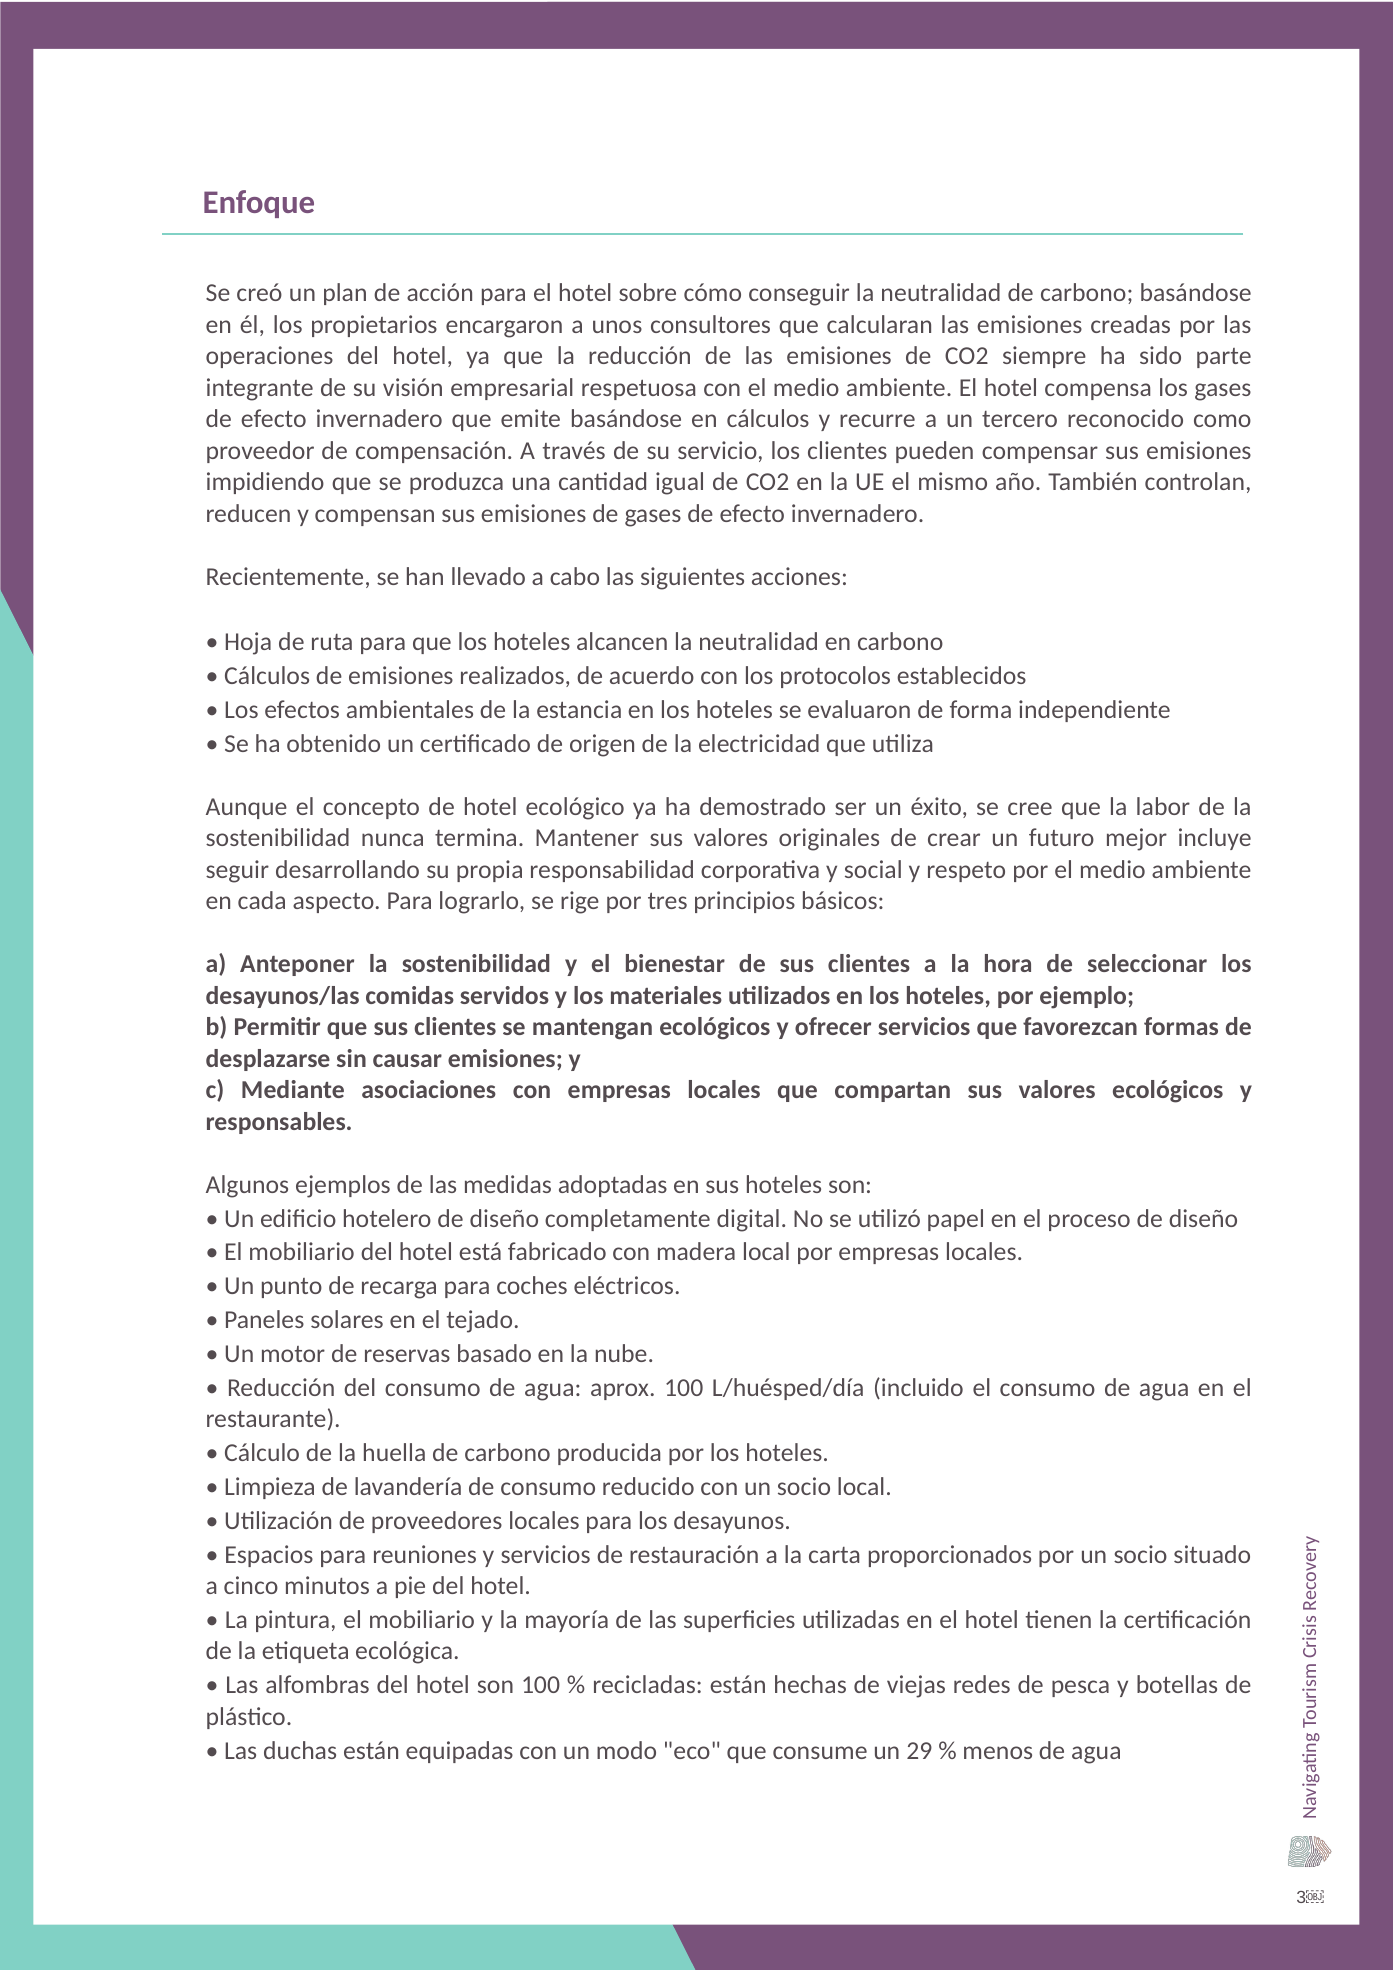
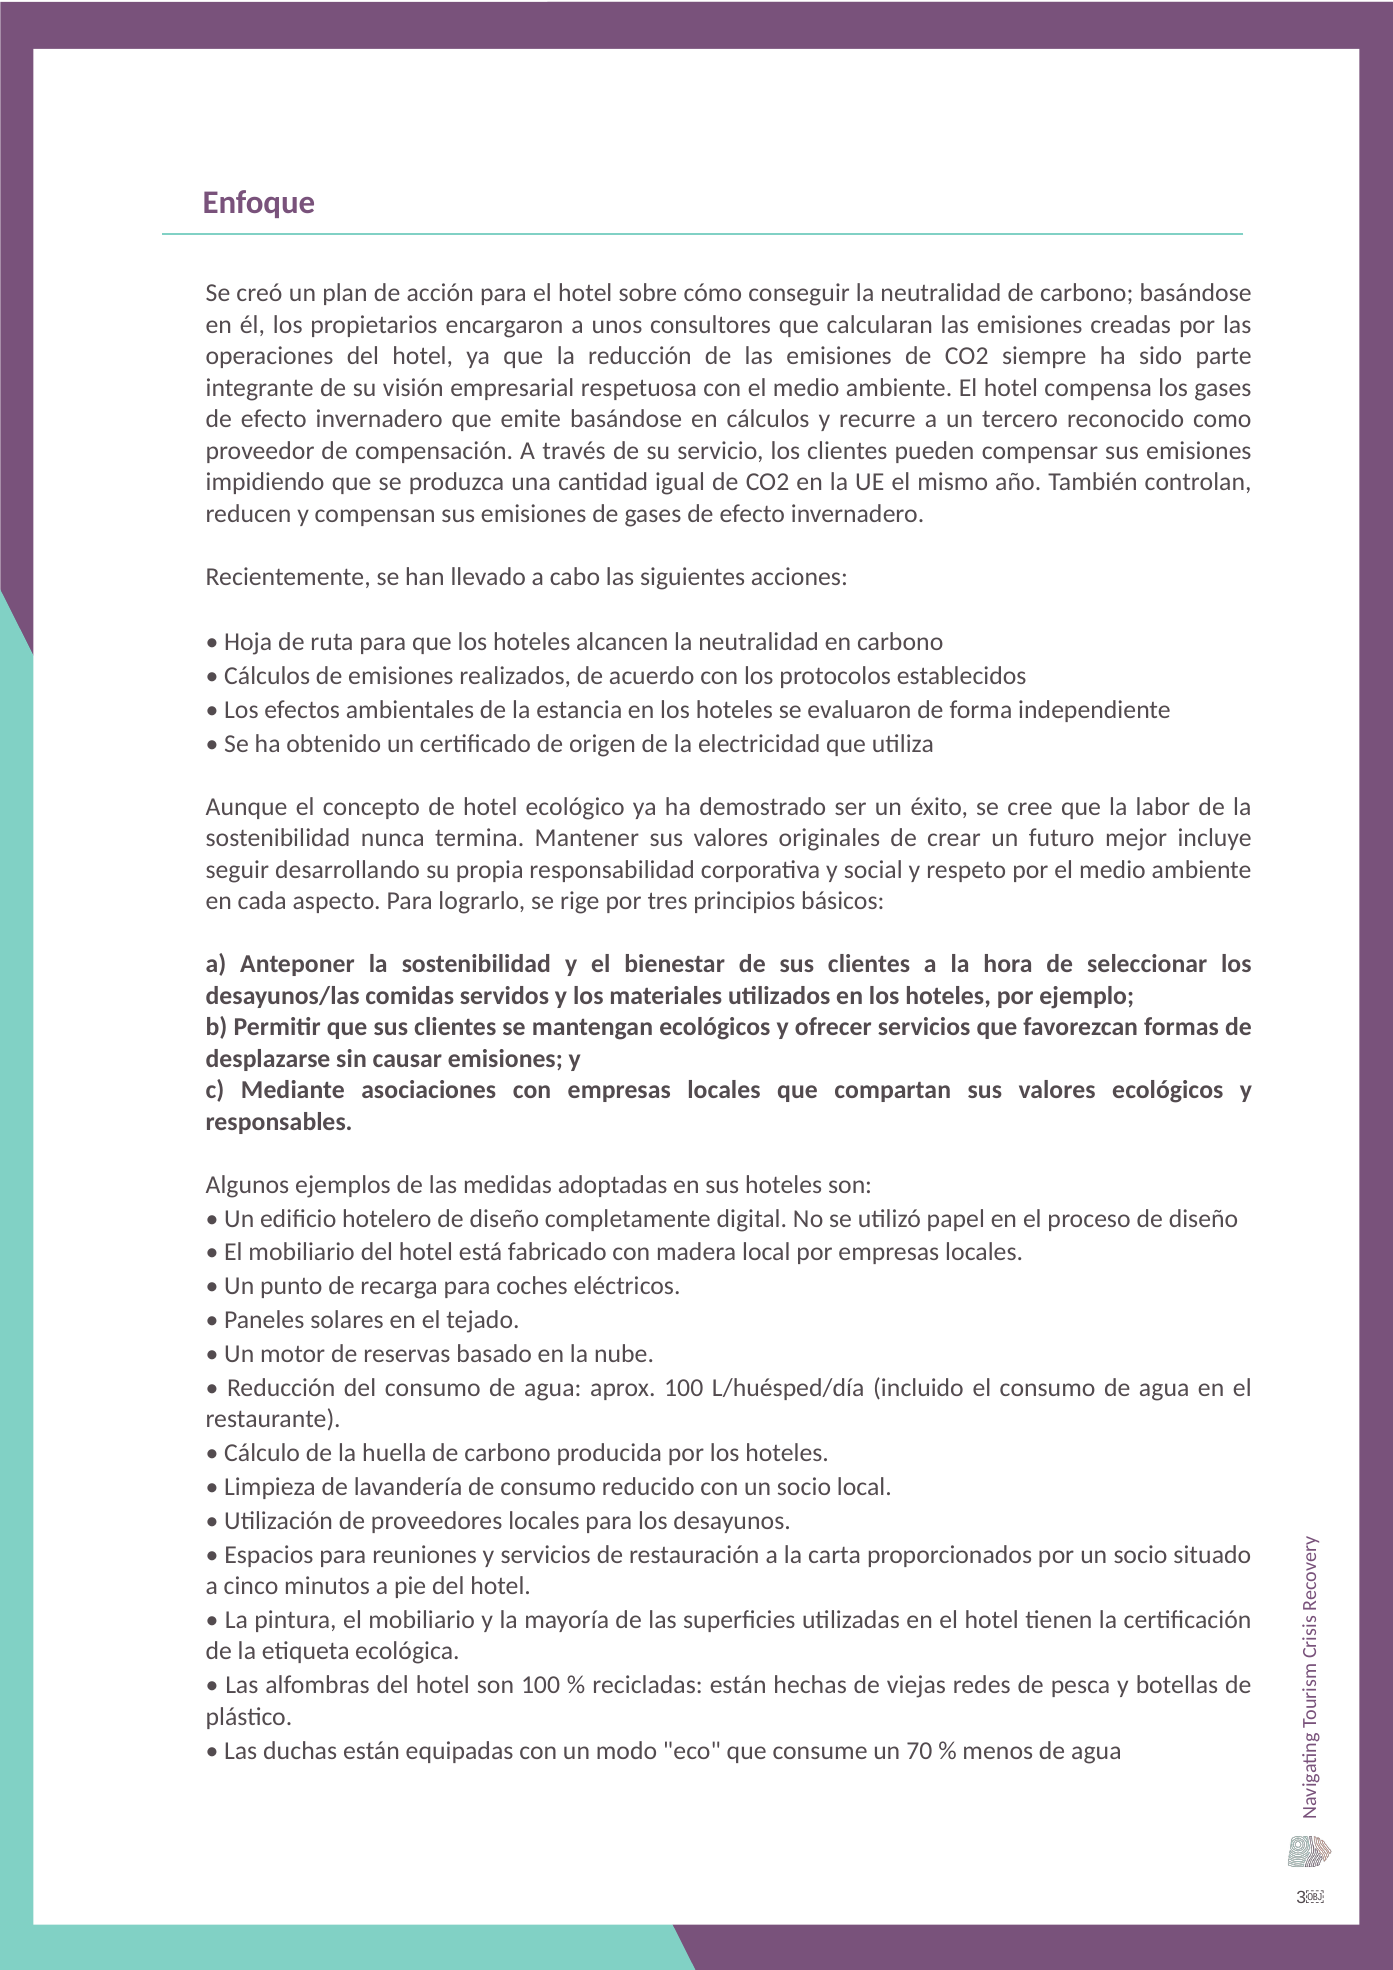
29: 29 -> 70
